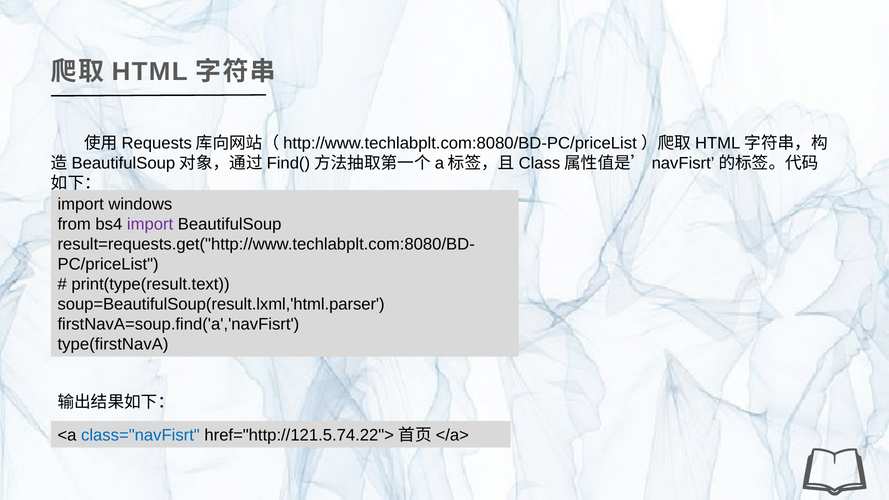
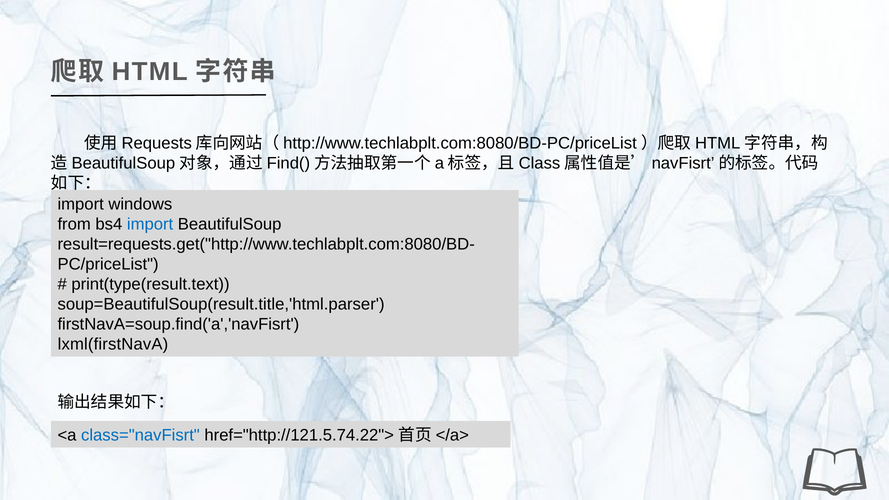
import at (150, 224) colour: purple -> blue
soup=BeautifulSoup(result.lxml,'html.parser: soup=BeautifulSoup(result.lxml,'html.parser -> soup=BeautifulSoup(result.title,'html.parser
type(firstNavA: type(firstNavA -> lxml(firstNavA
